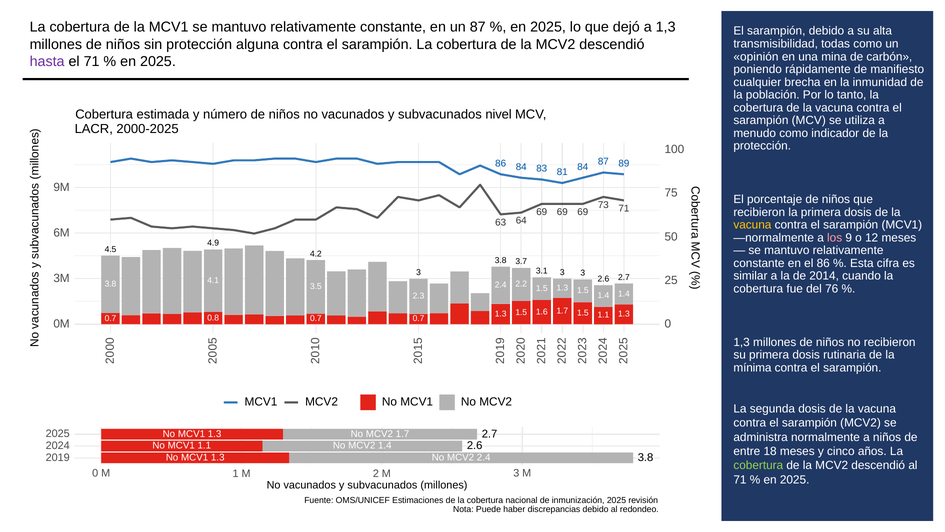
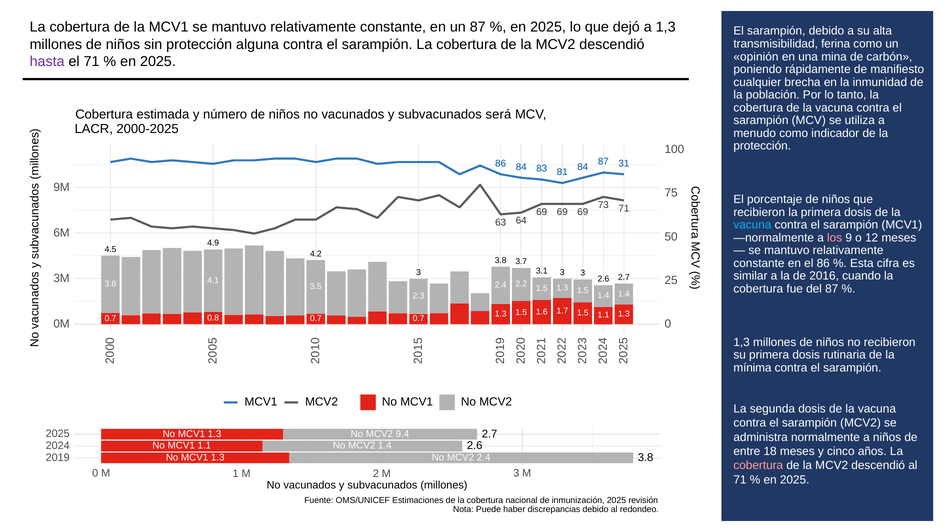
todas: todas -> ferina
nivel: nivel -> será
89: 89 -> 31
vacuna at (752, 225) colour: yellow -> light blue
2014: 2014 -> 2016
del 76: 76 -> 87
MCV2 1.7: 1.7 -> 9.4
cobertura at (758, 465) colour: light green -> pink
